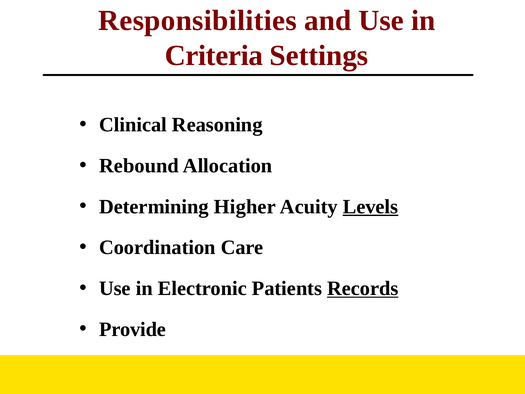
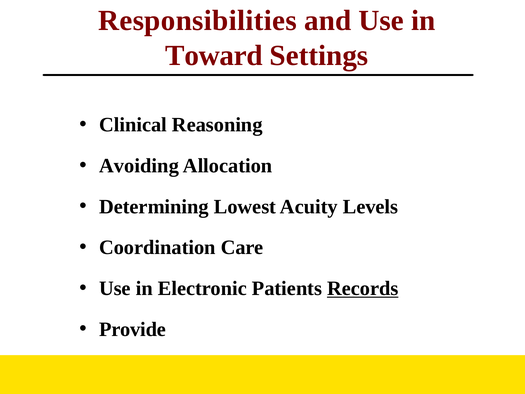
Criteria: Criteria -> Toward
Rebound: Rebound -> Avoiding
Higher: Higher -> Lowest
Levels underline: present -> none
